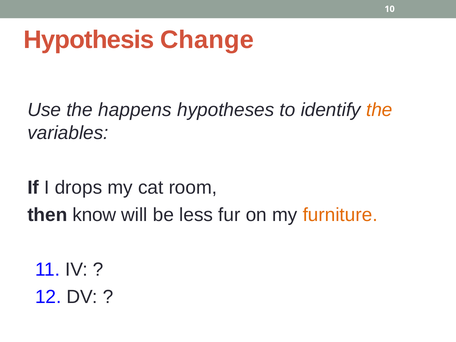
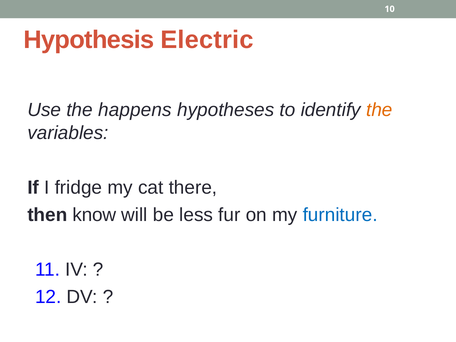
Change: Change -> Electric
drops: drops -> fridge
room: room -> there
furniture colour: orange -> blue
